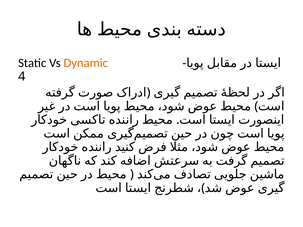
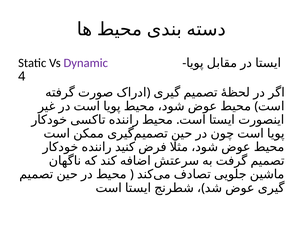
Dynamic colour: orange -> purple
